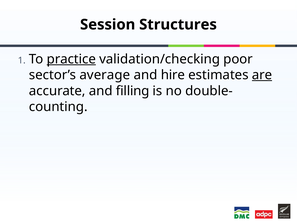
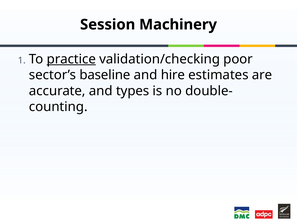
Structures: Structures -> Machinery
average: average -> baseline
are underline: present -> none
filling: filling -> types
